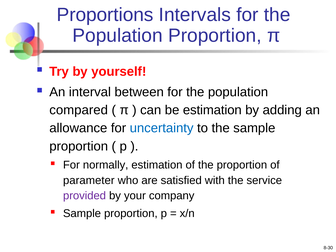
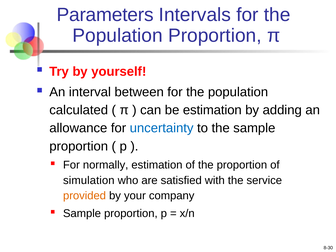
Proportions: Proportions -> Parameters
compared: compared -> calculated
parameter: parameter -> simulation
provided colour: purple -> orange
